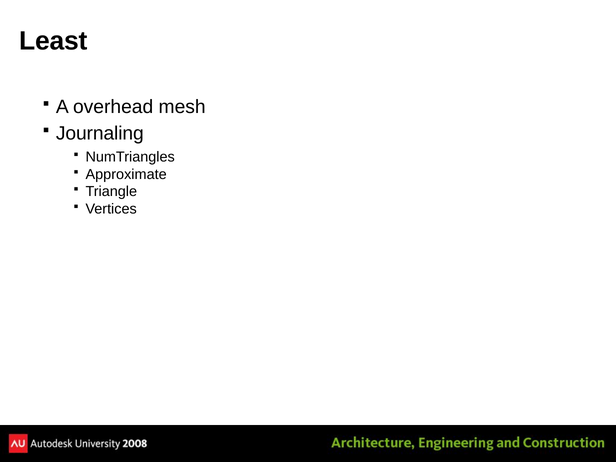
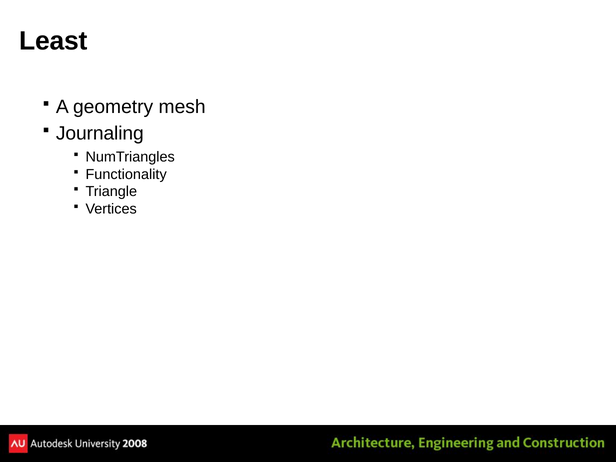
overhead: overhead -> geometry
Approximate: Approximate -> Functionality
